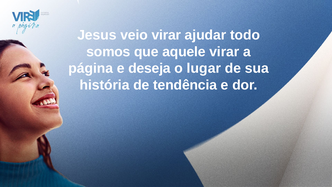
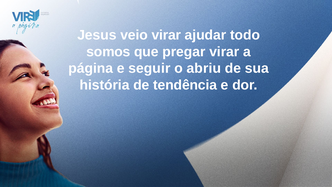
aquele: aquele -> pregar
deseja: deseja -> seguir
lugar: lugar -> abriu
